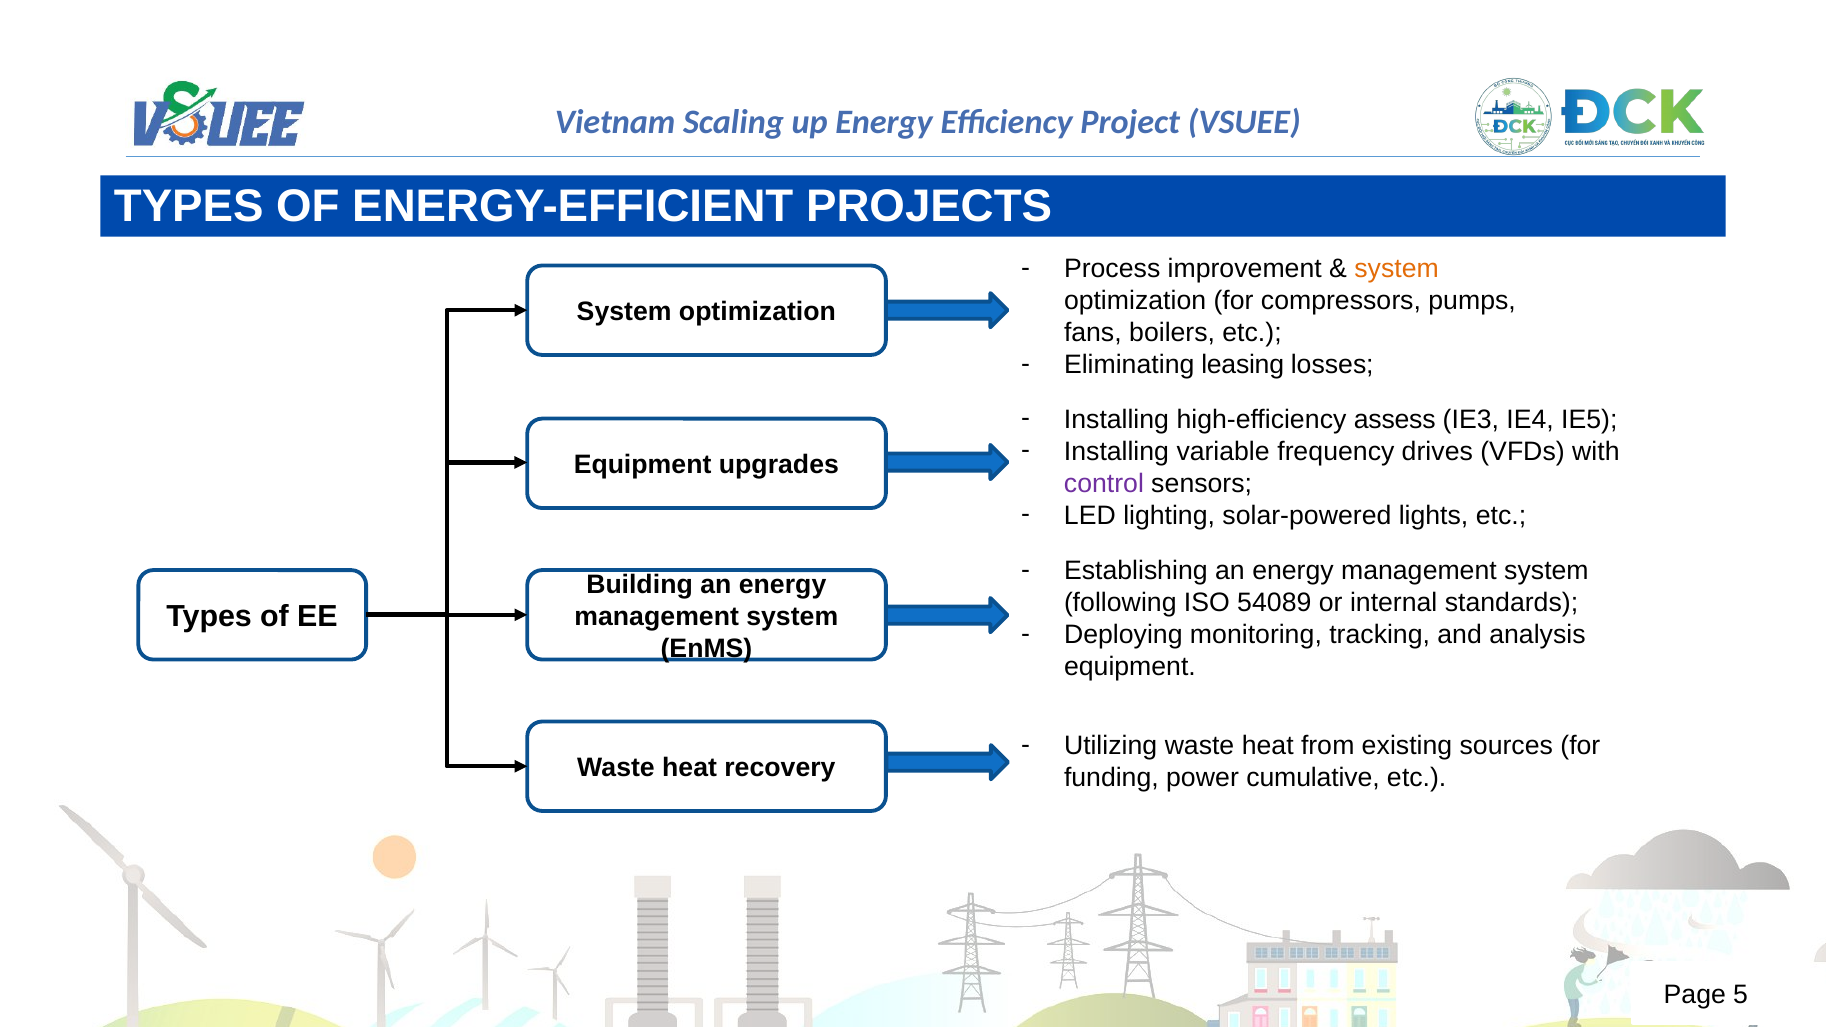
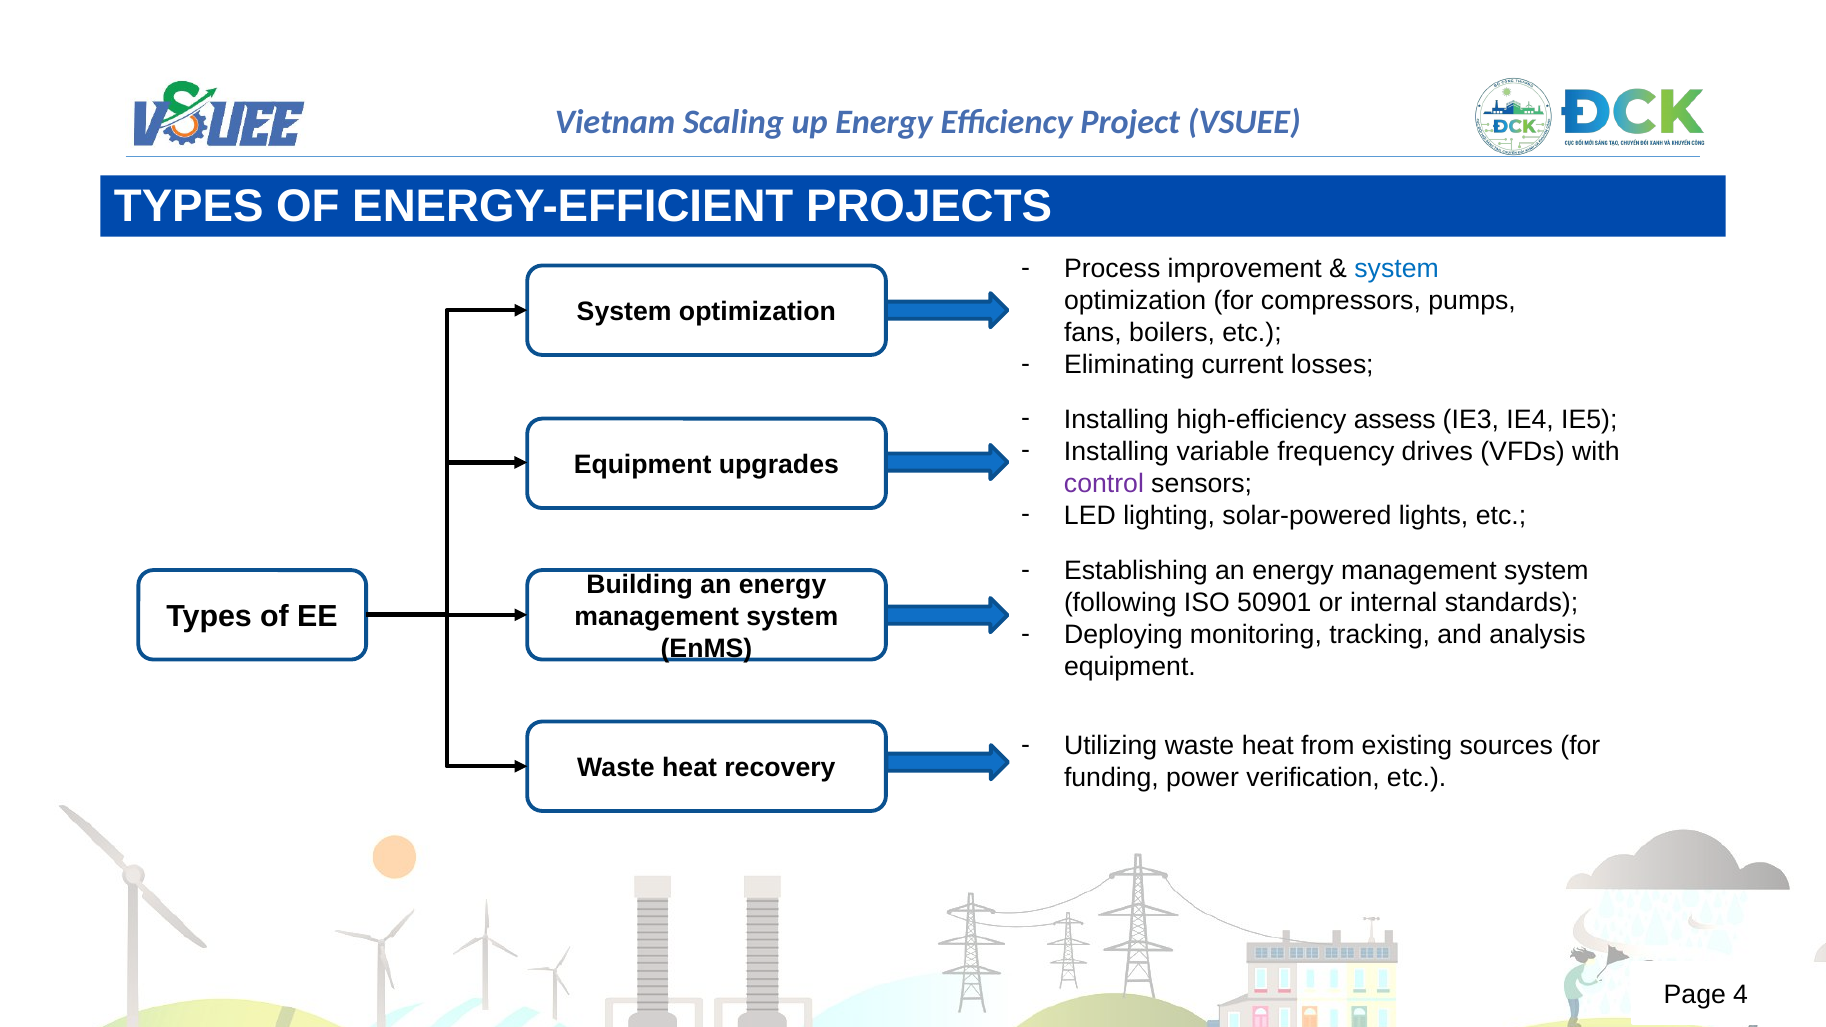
system at (1397, 269) colour: orange -> blue
leasing: leasing -> current
54089: 54089 -> 50901
cumulative: cumulative -> verification
5: 5 -> 4
